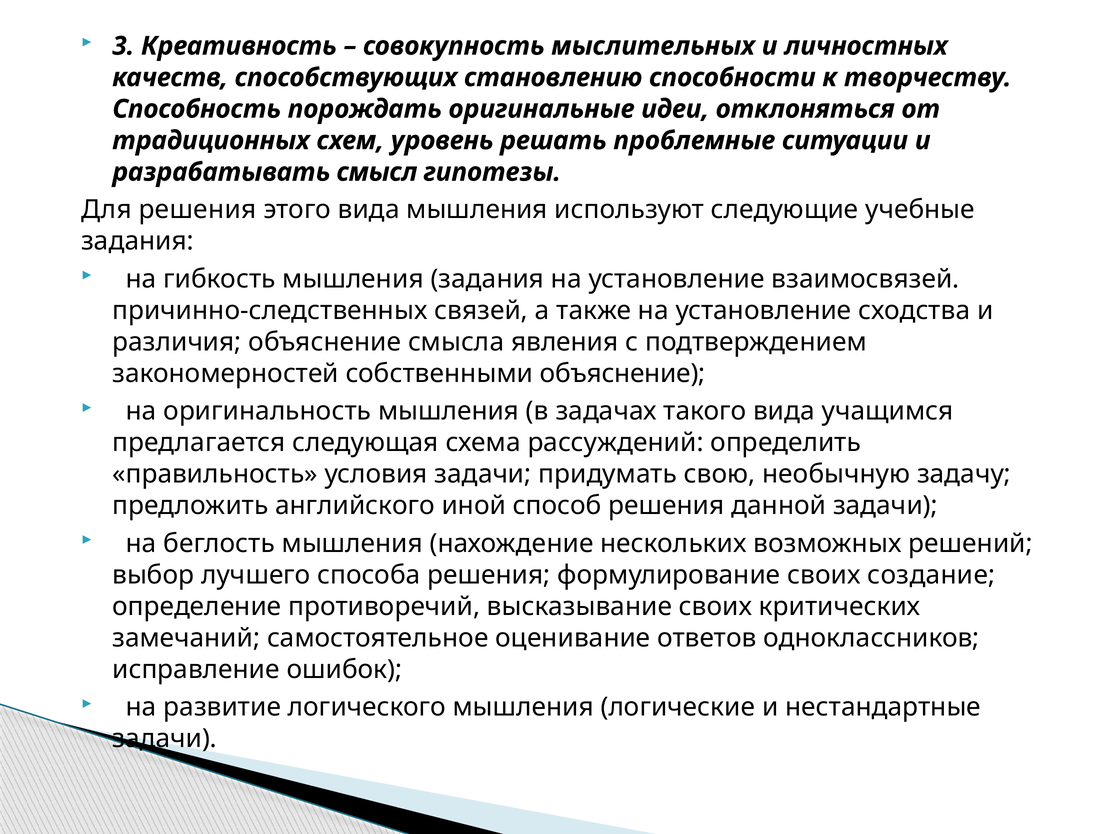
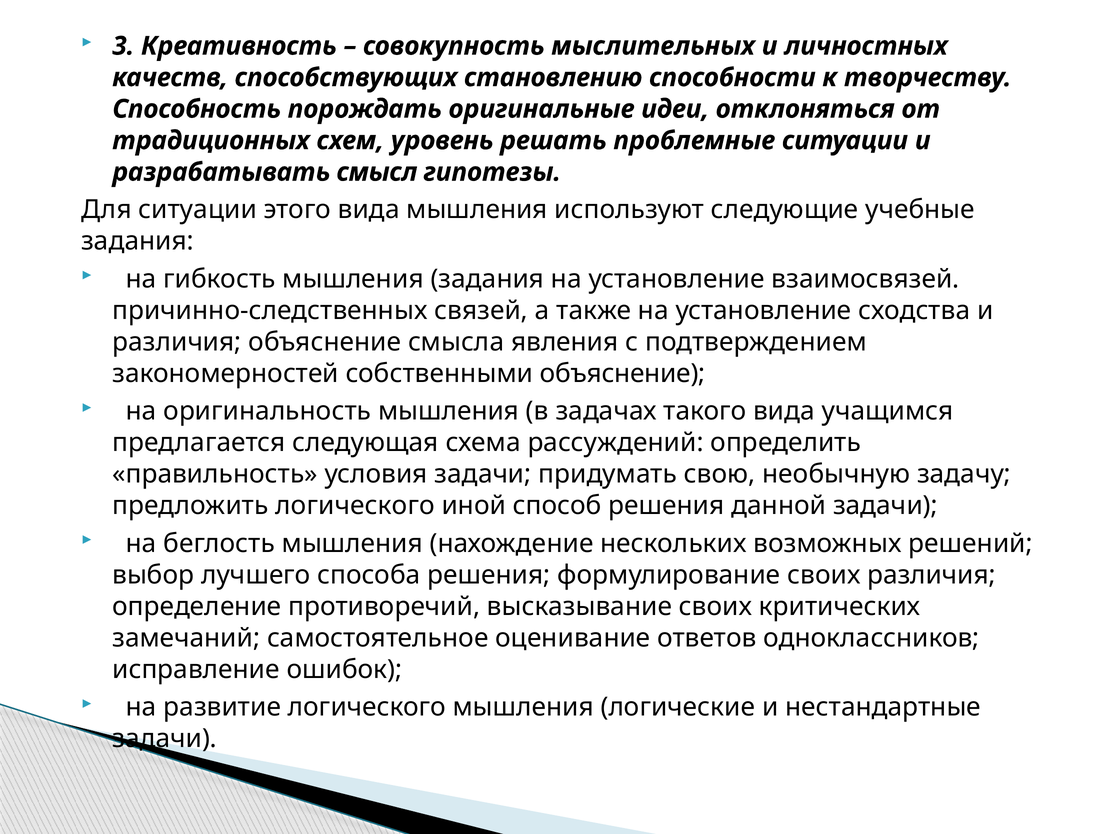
Для решения: решения -> ситуации
предложить английского: английского -> логического
своих создание: создание -> различия
